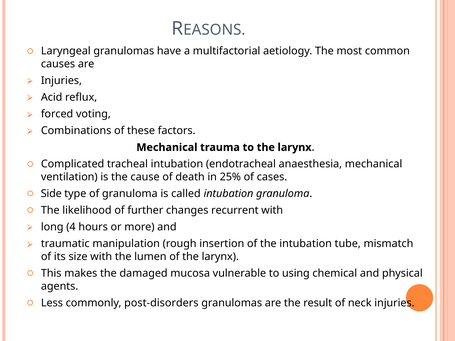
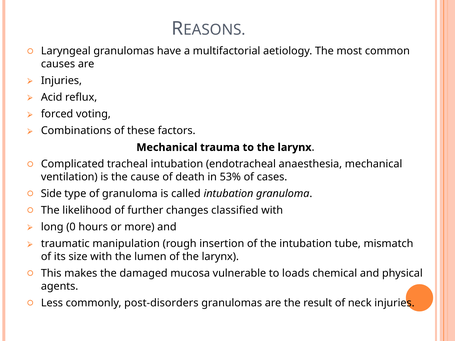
25%: 25% -> 53%
recurrent: recurrent -> classified
4: 4 -> 0
using: using -> loads
